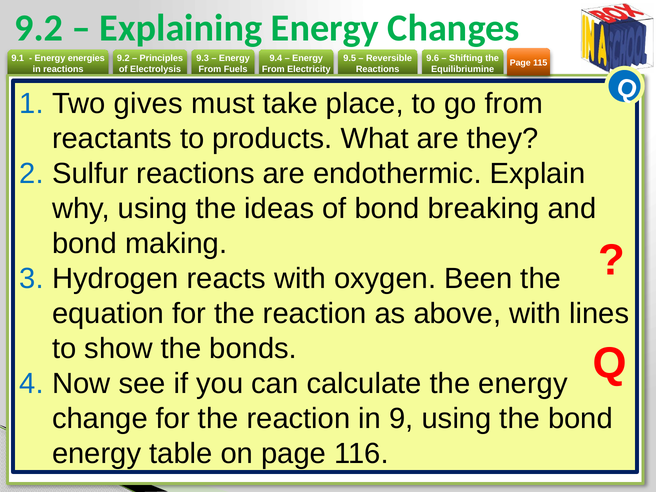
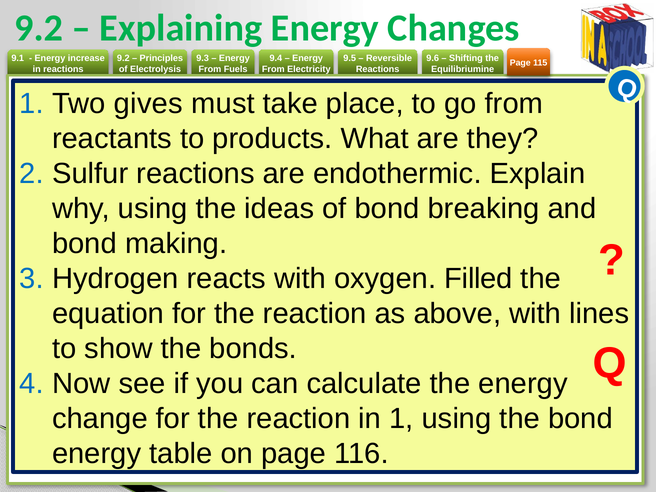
energies: energies -> increase
Been: Been -> Filled
in 9: 9 -> 1
